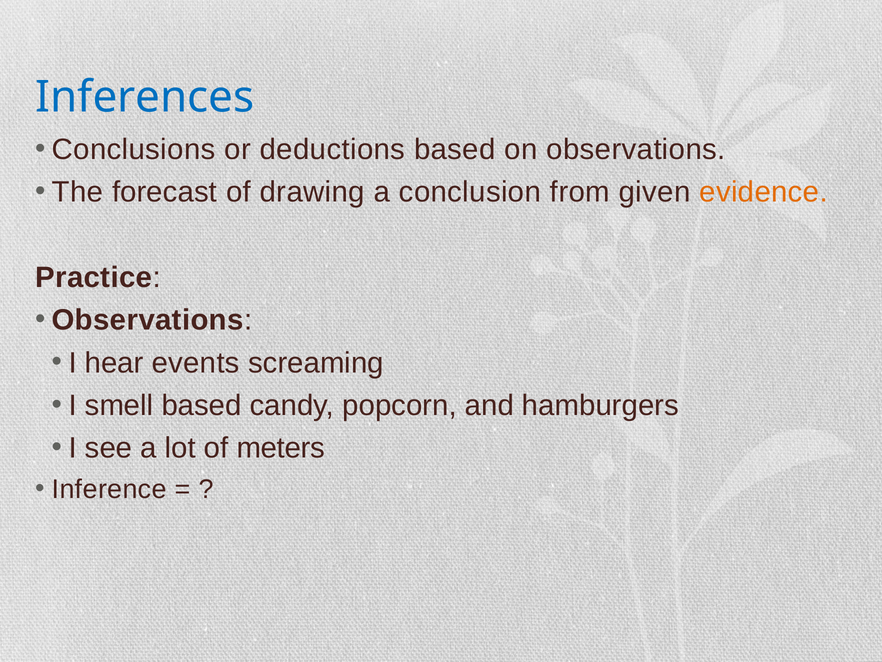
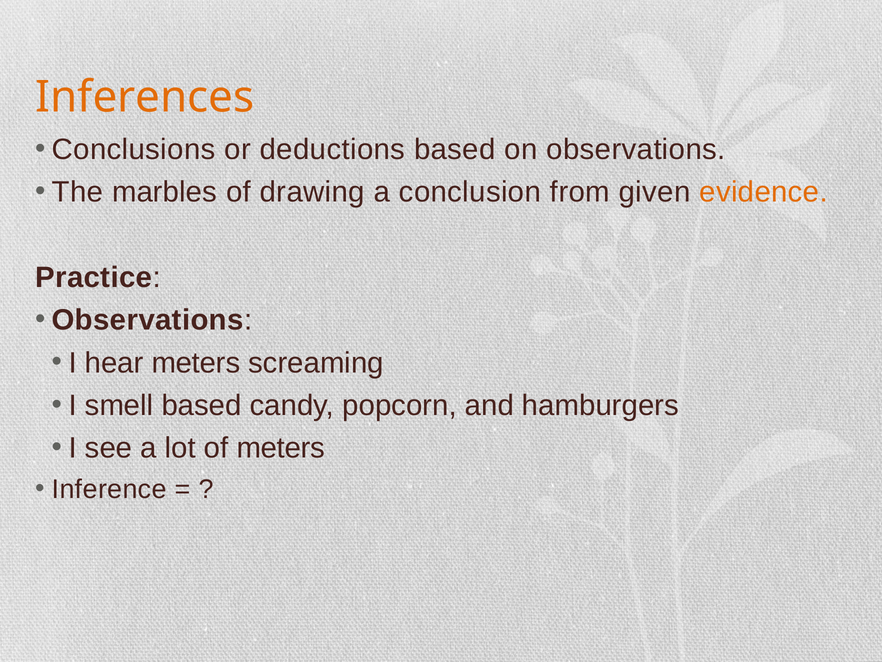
Inferences colour: blue -> orange
forecast: forecast -> marbles
hear events: events -> meters
